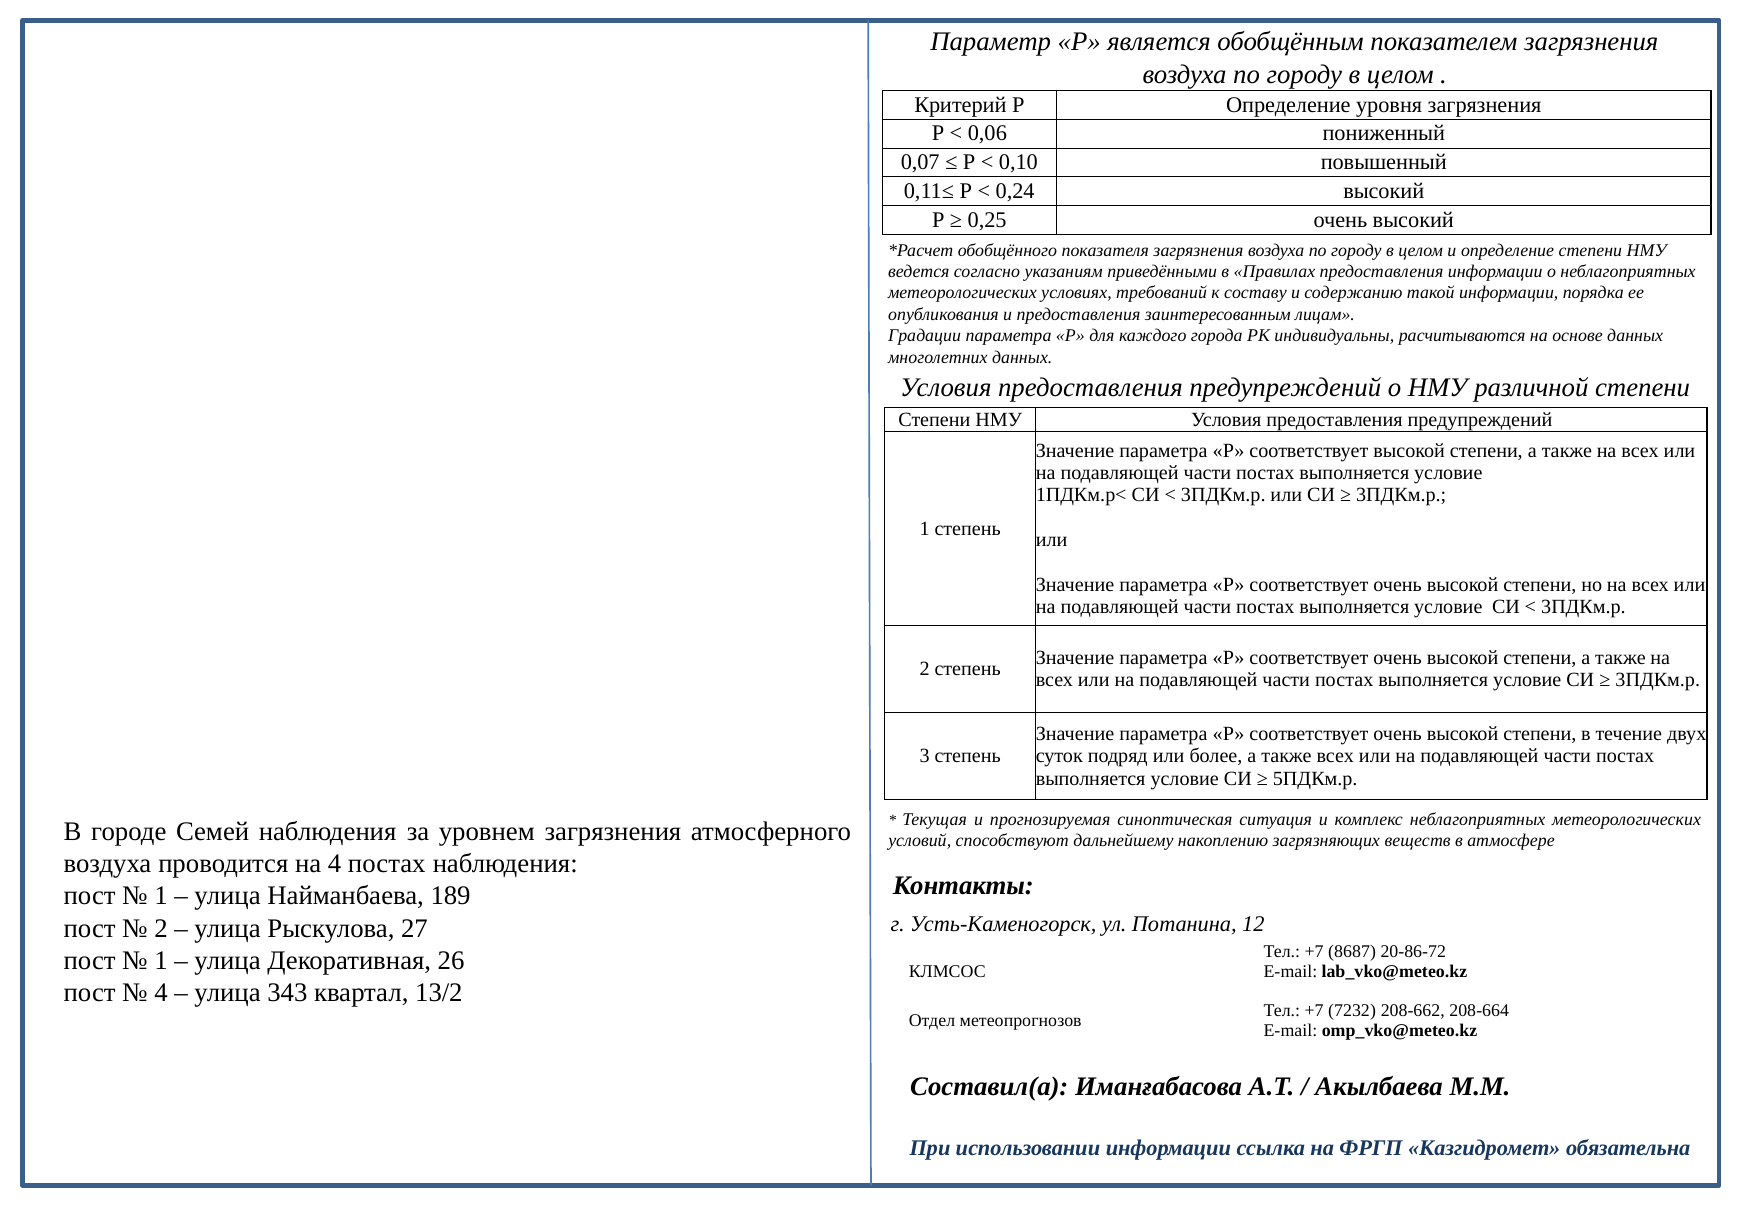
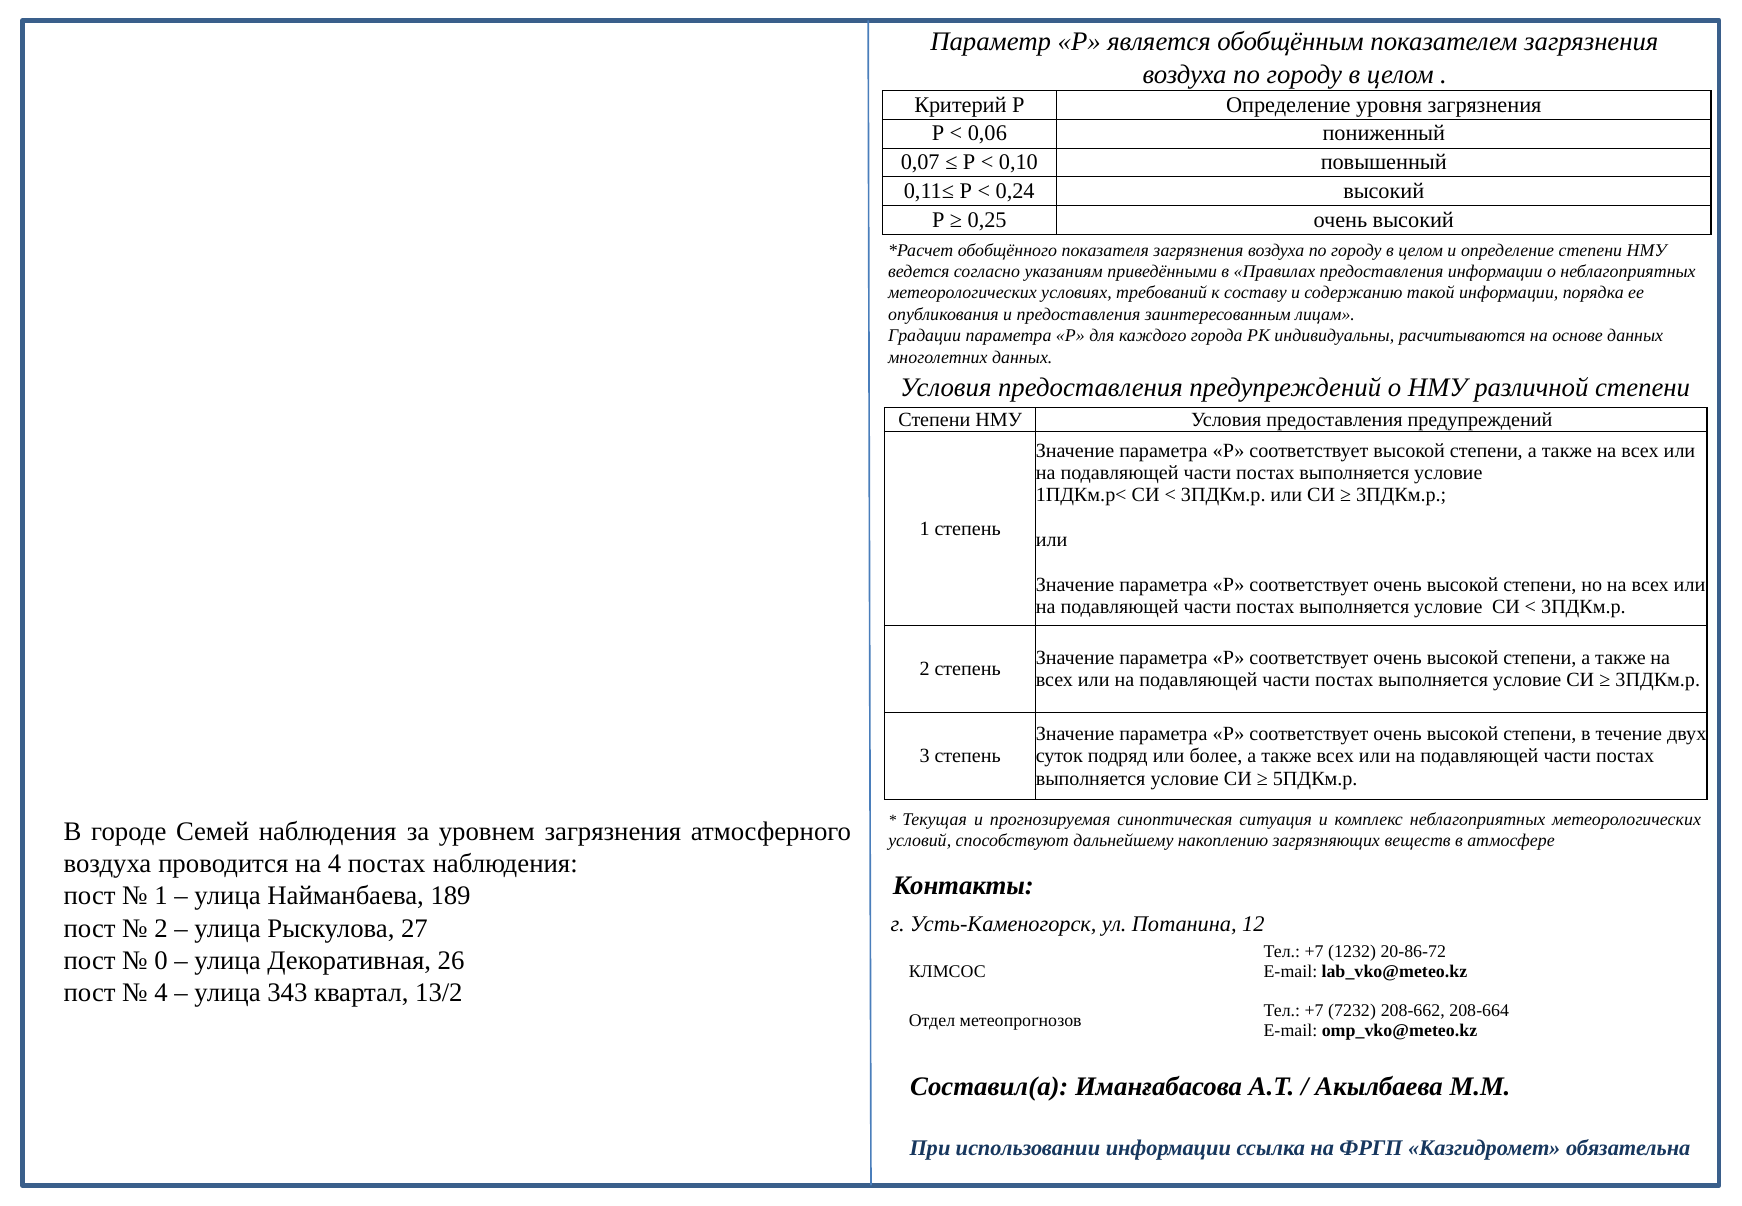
8687: 8687 -> 1232
1 at (161, 960): 1 -> 0
